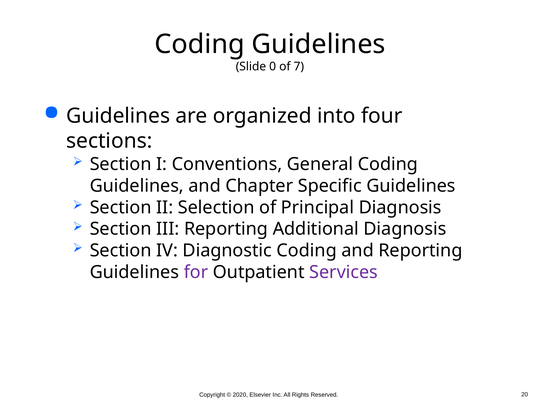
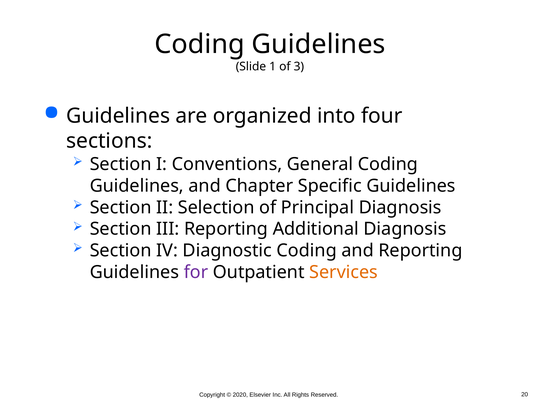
0: 0 -> 1
7: 7 -> 3
Services colour: purple -> orange
